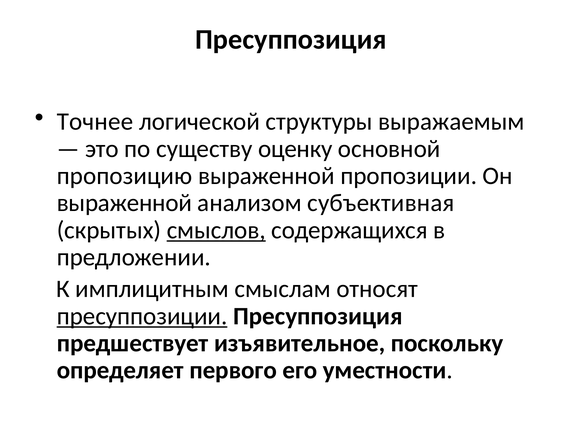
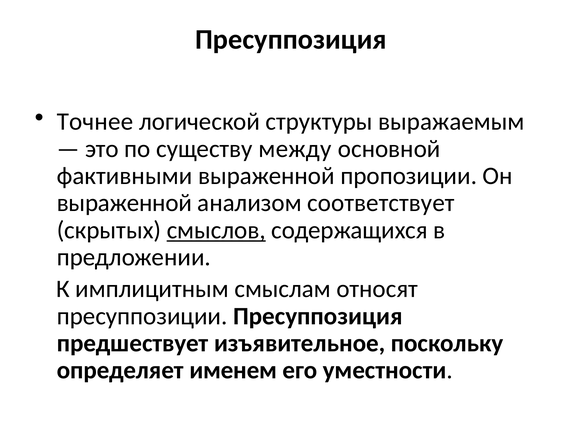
оценку: оценку -> между
пропозицию: пропозицию -> фактивными
субъективная: субъективная -> соответствует
пресуппозиции underline: present -> none
первого: первого -> именем
